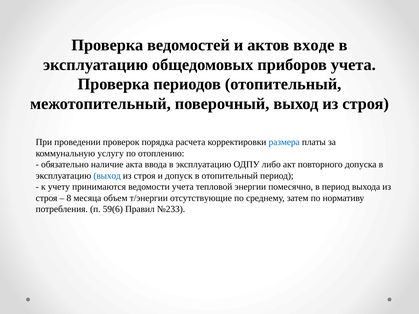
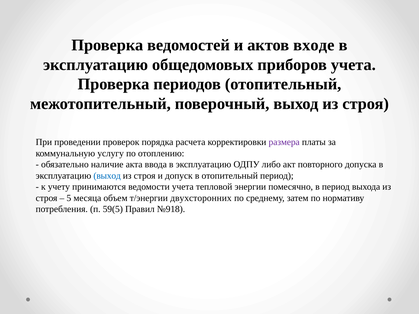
размера colour: blue -> purple
8: 8 -> 5
отсутствующие: отсутствующие -> двухсторонних
59(6: 59(6 -> 59(5
№233: №233 -> №918
